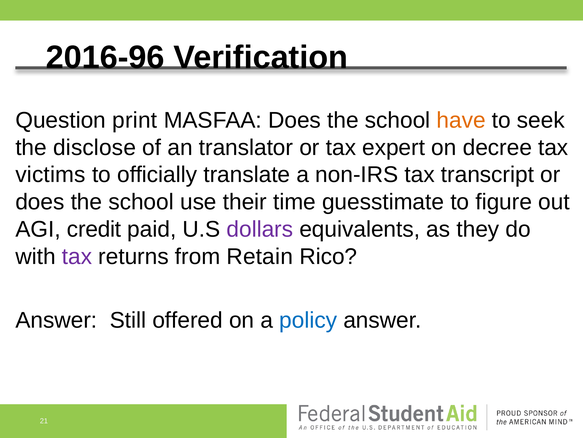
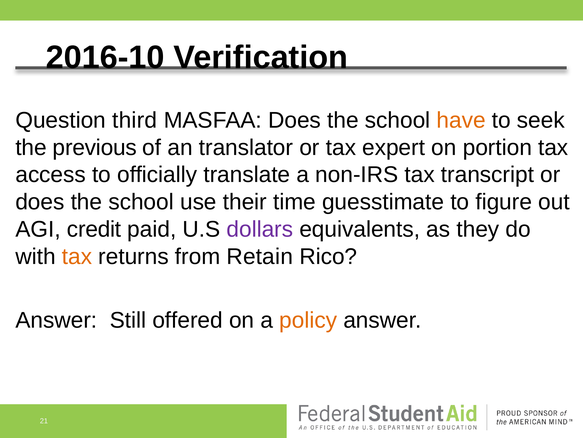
2016-96: 2016-96 -> 2016-10
print: print -> third
disclose: disclose -> previous
decree: decree -> portion
victims: victims -> access
tax at (77, 256) colour: purple -> orange
policy colour: blue -> orange
